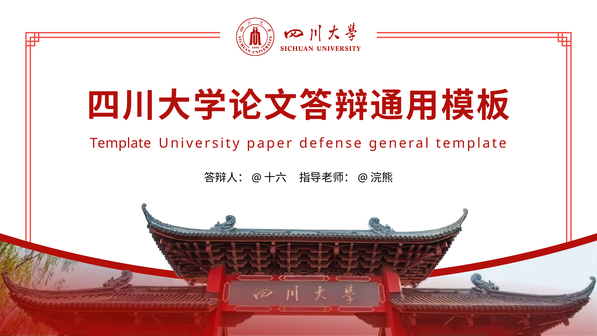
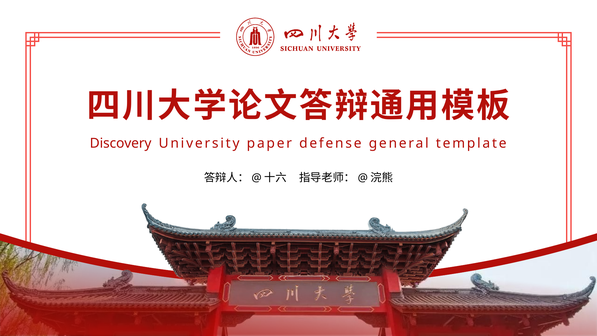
Template at (121, 143): Template -> Discovery
